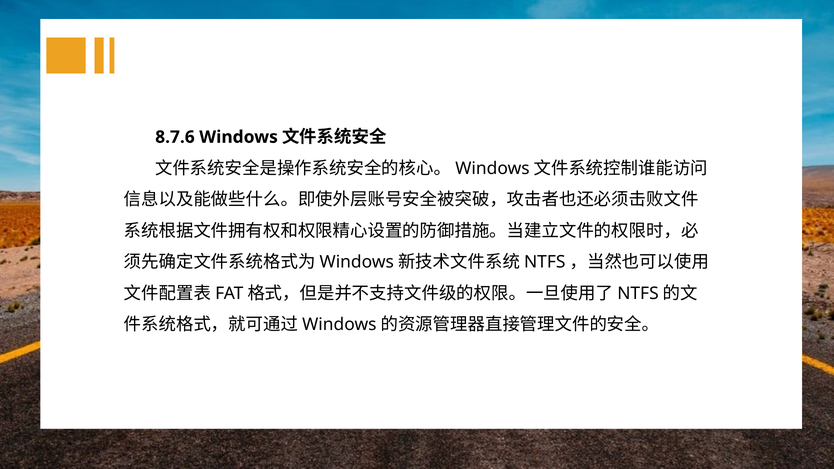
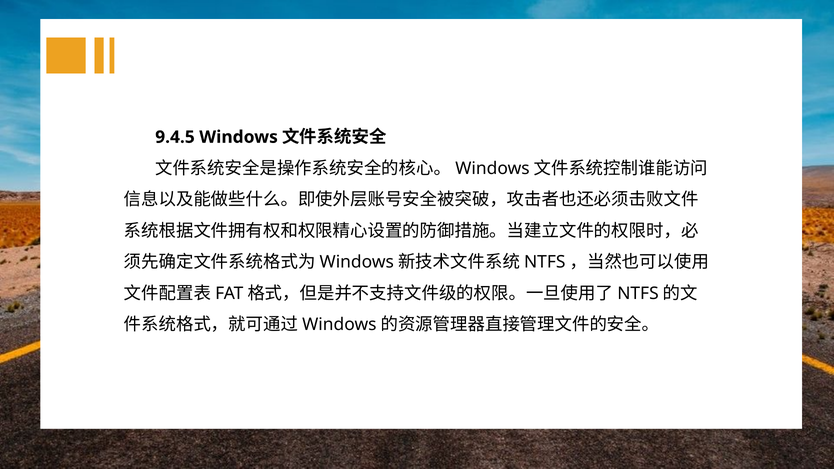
8.7.6: 8.7.6 -> 9.4.5
